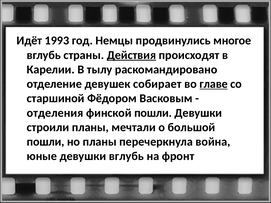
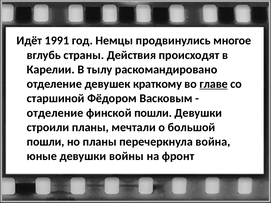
1993: 1993 -> 1991
Действия underline: present -> none
собирает: собирает -> краткому
отделения at (55, 113): отделения -> отделение
девушки вглубь: вглубь -> войны
